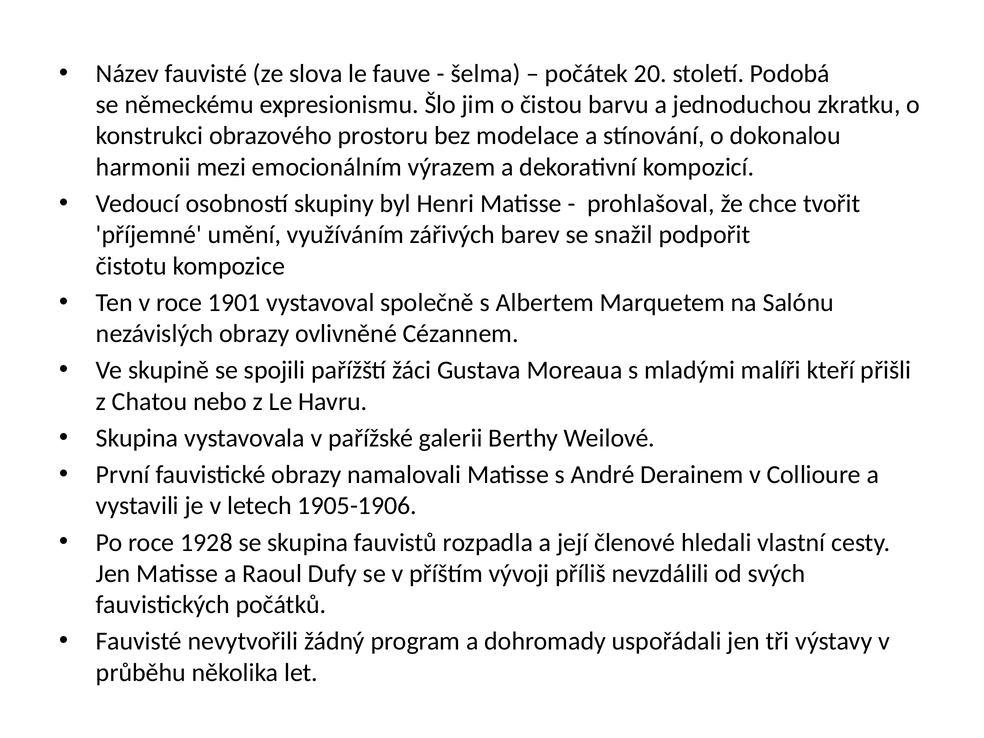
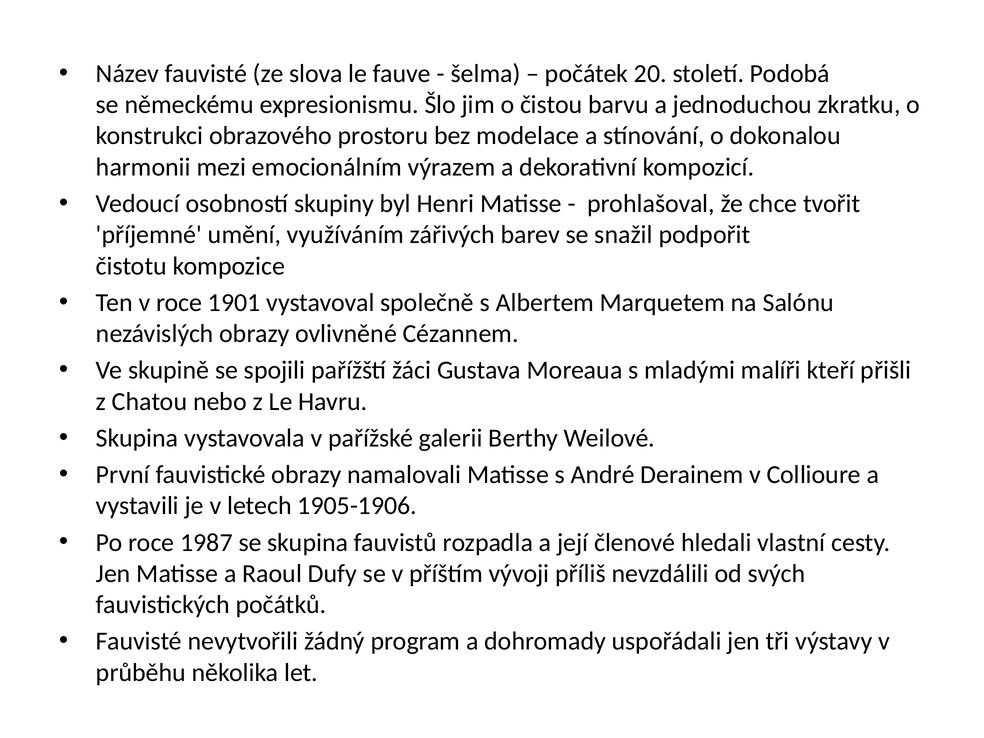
1928: 1928 -> 1987
